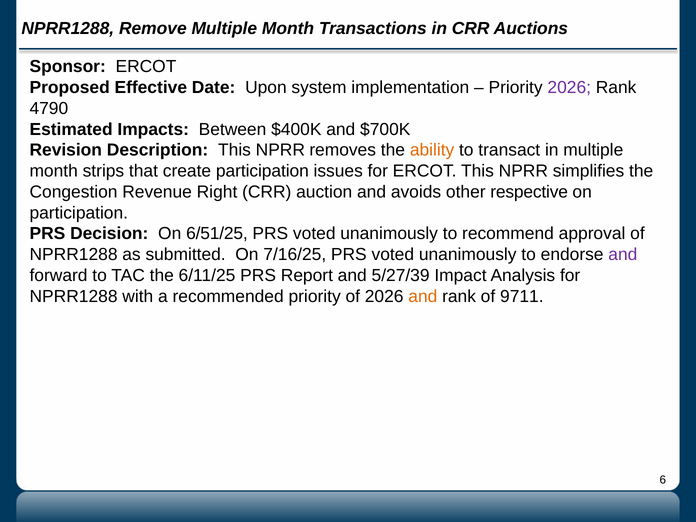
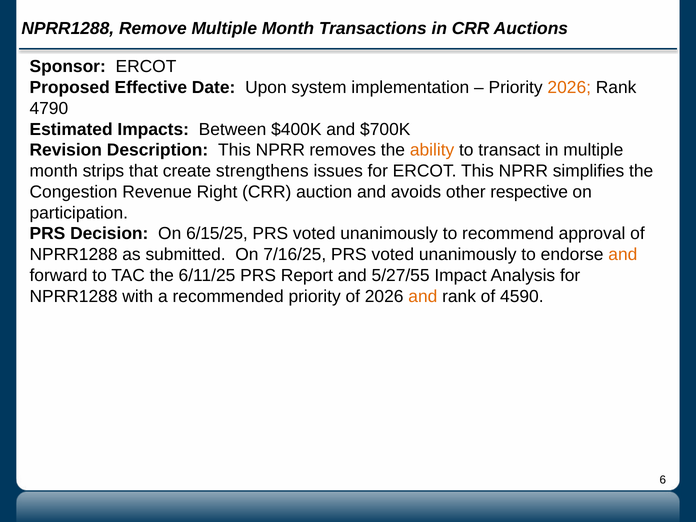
2026 at (569, 88) colour: purple -> orange
create participation: participation -> strengthens
6/51/25: 6/51/25 -> 6/15/25
and at (623, 255) colour: purple -> orange
5/27/39: 5/27/39 -> 5/27/55
9711: 9711 -> 4590
